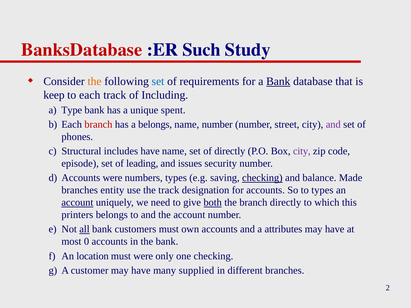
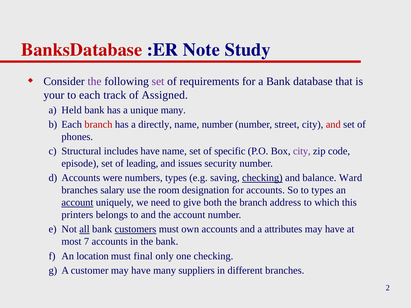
Such: Such -> Note
the at (95, 82) colour: orange -> purple
set at (158, 82) colour: blue -> purple
Bank at (278, 82) underline: present -> none
keep: keep -> your
Including: Including -> Assigned
Type: Type -> Held
unique spent: spent -> many
a belongs: belongs -> directly
and at (333, 125) colour: purple -> red
of directly: directly -> specific
Made: Made -> Ward
entity: entity -> salary
the track: track -> room
both underline: present -> none
branch directly: directly -> address
customers underline: none -> present
0: 0 -> 7
must were: were -> final
supplied: supplied -> suppliers
